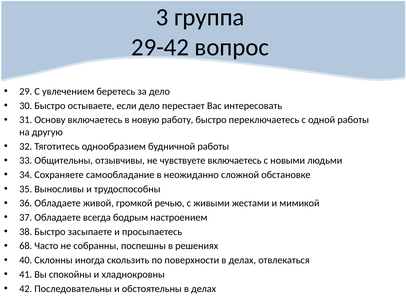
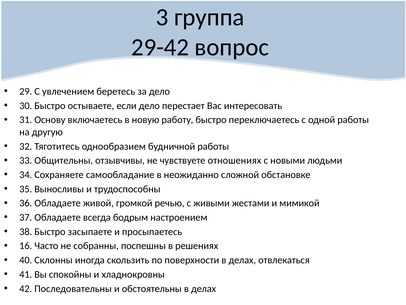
чувствуете включаетесь: включаетесь -> отношениях
68: 68 -> 16
